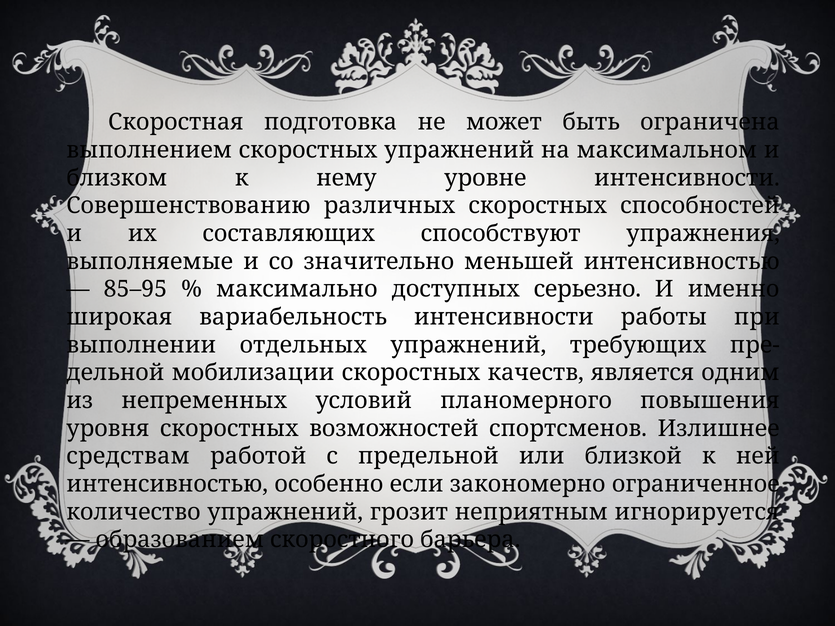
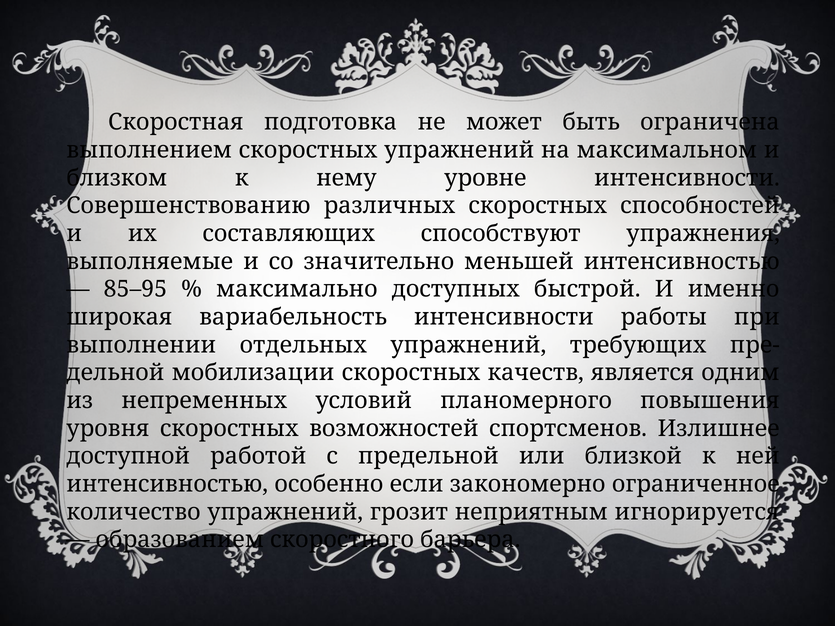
серьезно: серьезно -> быстрой
средствам: средствам -> доступной
